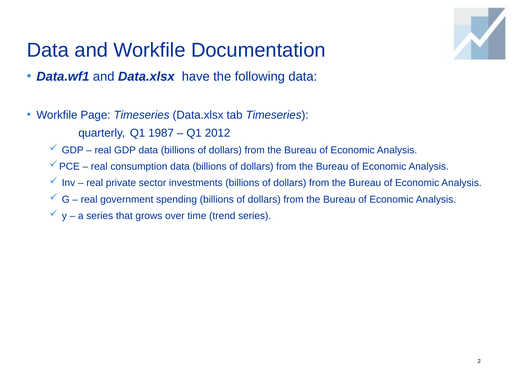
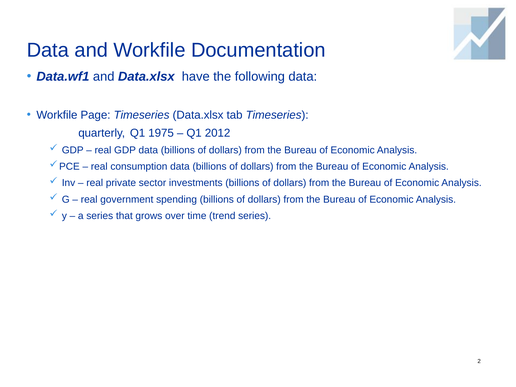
1987: 1987 -> 1975
